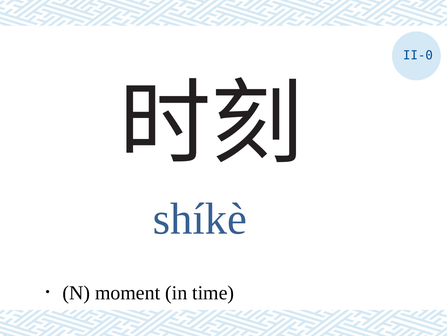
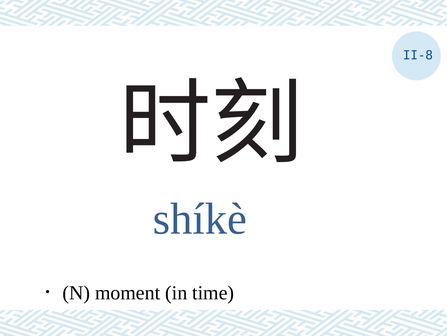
II-0: II-0 -> II-8
